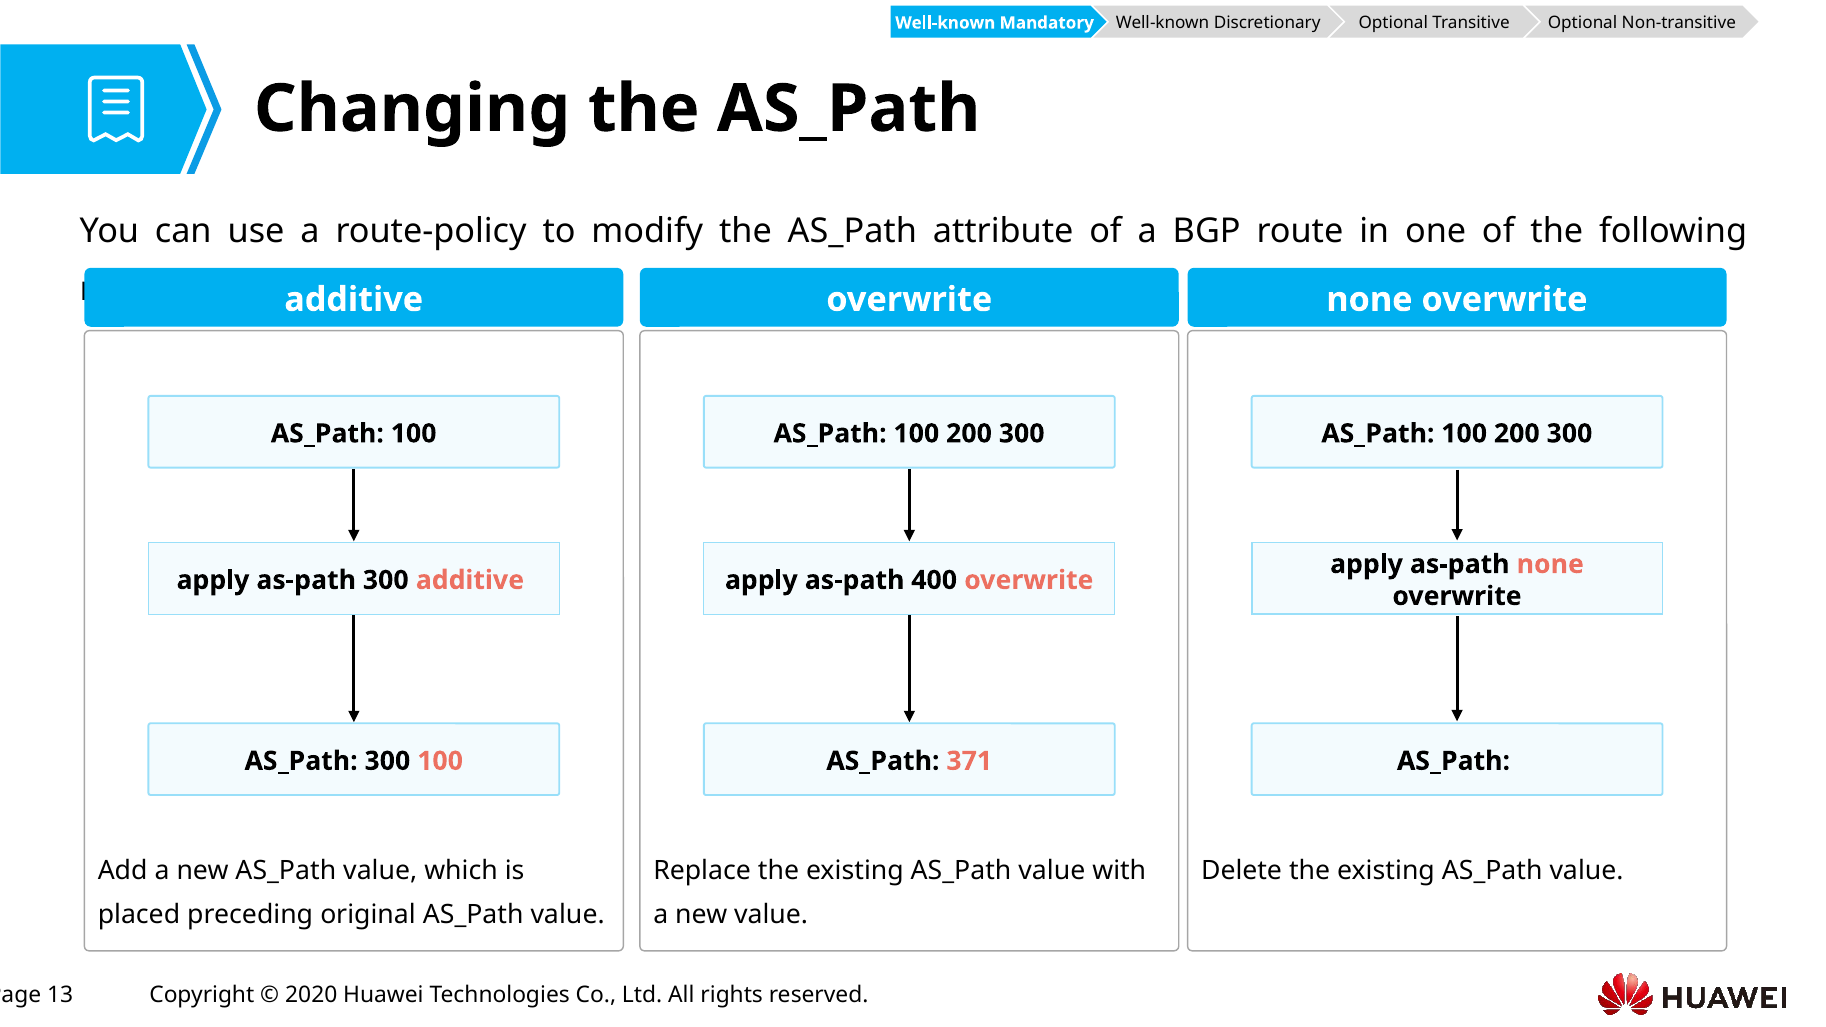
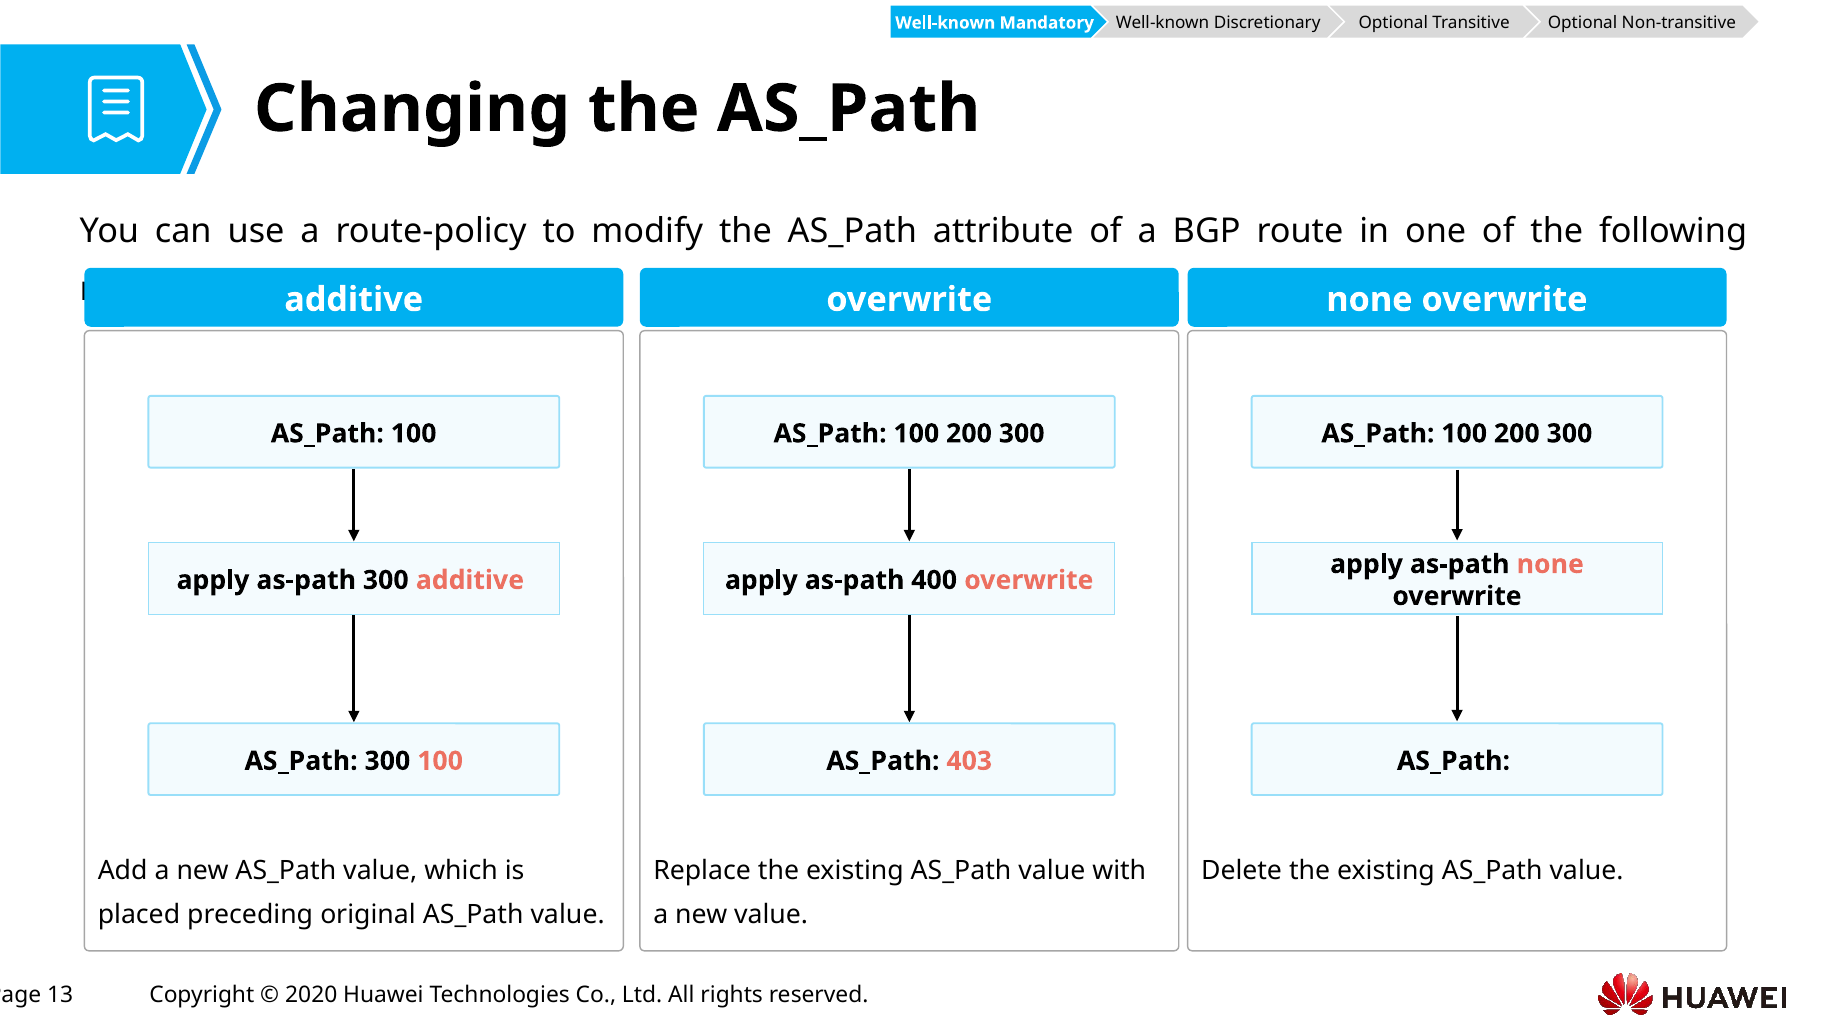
371: 371 -> 403
